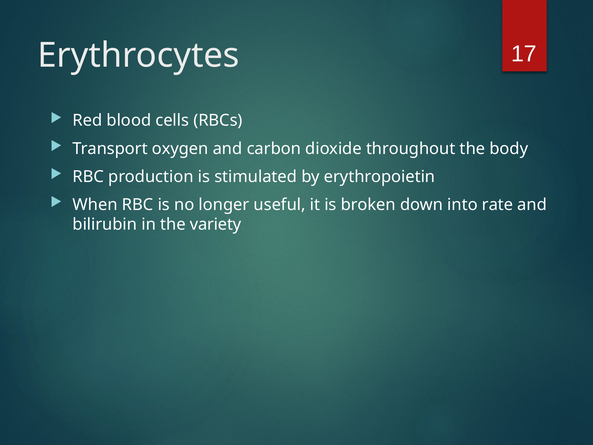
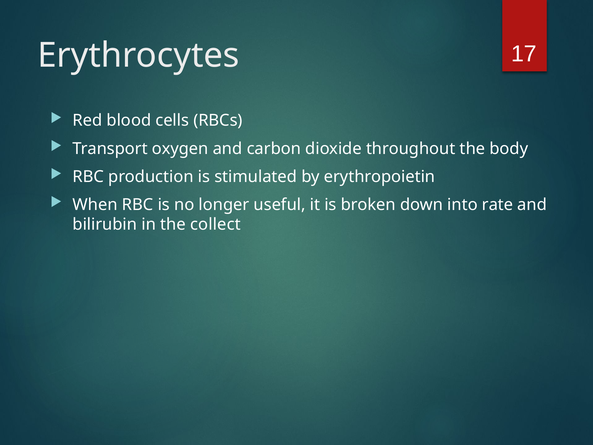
variety: variety -> collect
